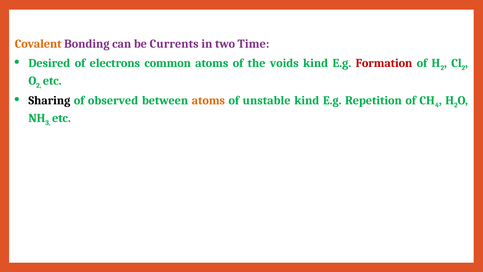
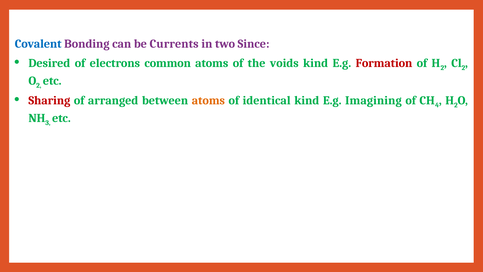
Covalent colour: orange -> blue
Time: Time -> Since
Sharing colour: black -> red
observed: observed -> arranged
unstable: unstable -> identical
Repetition: Repetition -> Imagining
